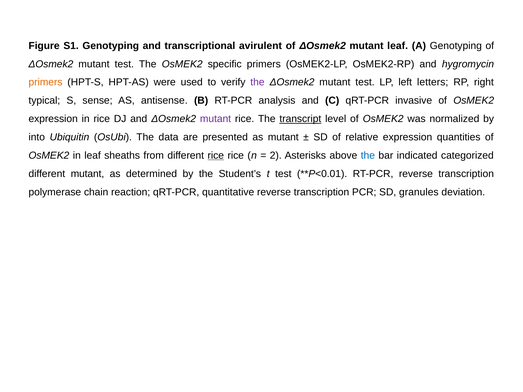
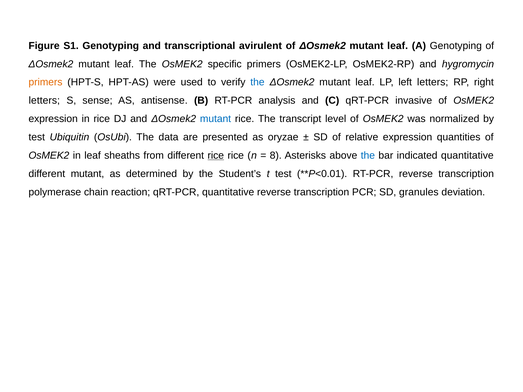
test at (124, 64): test -> leaf
the at (257, 82) colour: purple -> blue
test at (365, 82): test -> leaf
typical at (44, 101): typical -> letters
mutant at (216, 119) colour: purple -> blue
transcript underline: present -> none
into at (37, 137): into -> test
as mutant: mutant -> oryzae
2: 2 -> 8
indicated categorized: categorized -> quantitative
